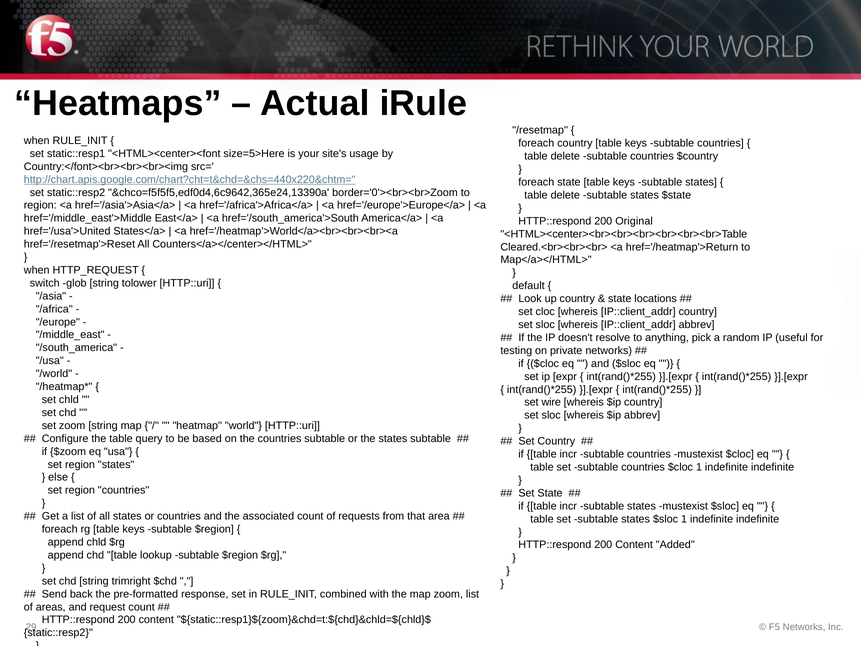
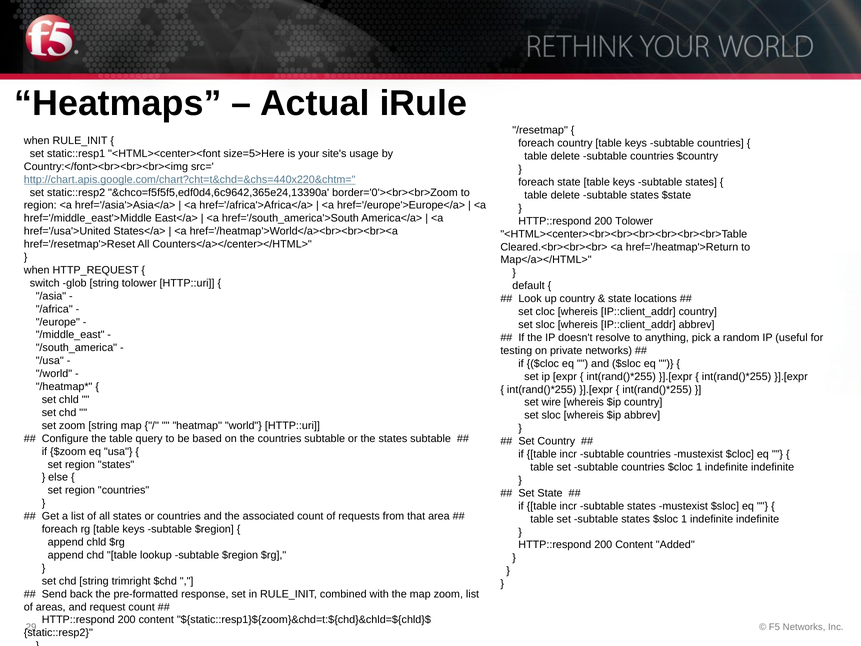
200 Original: Original -> Tolower
